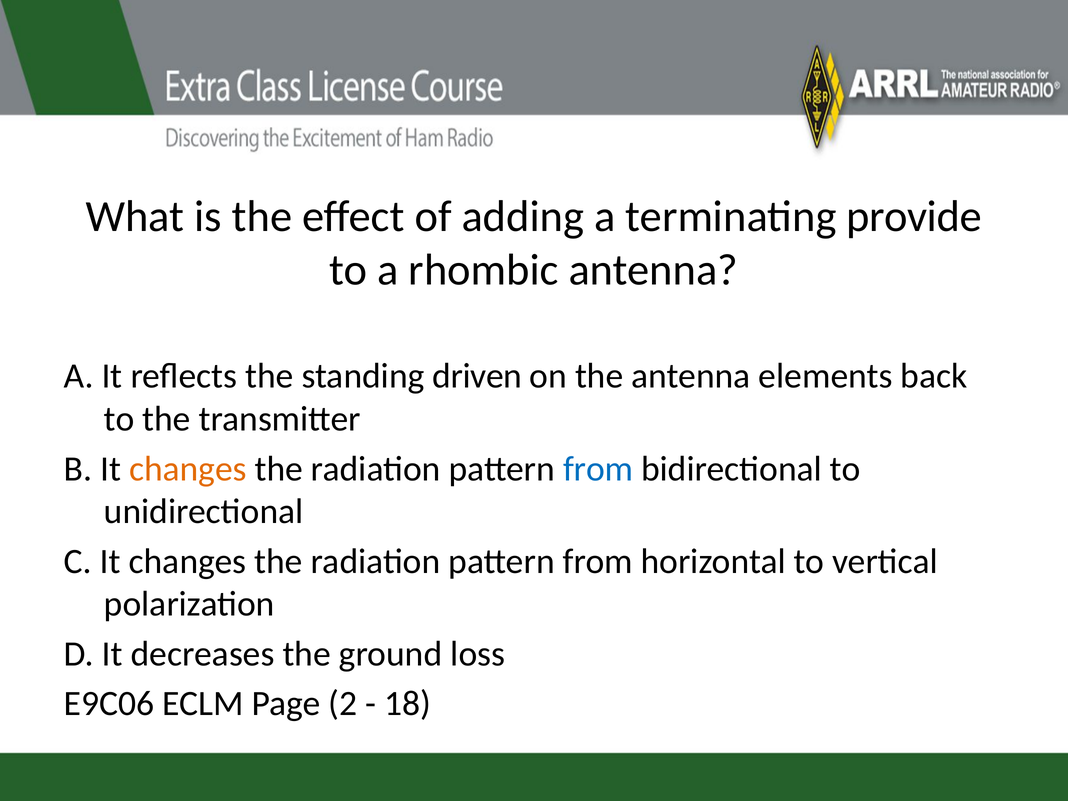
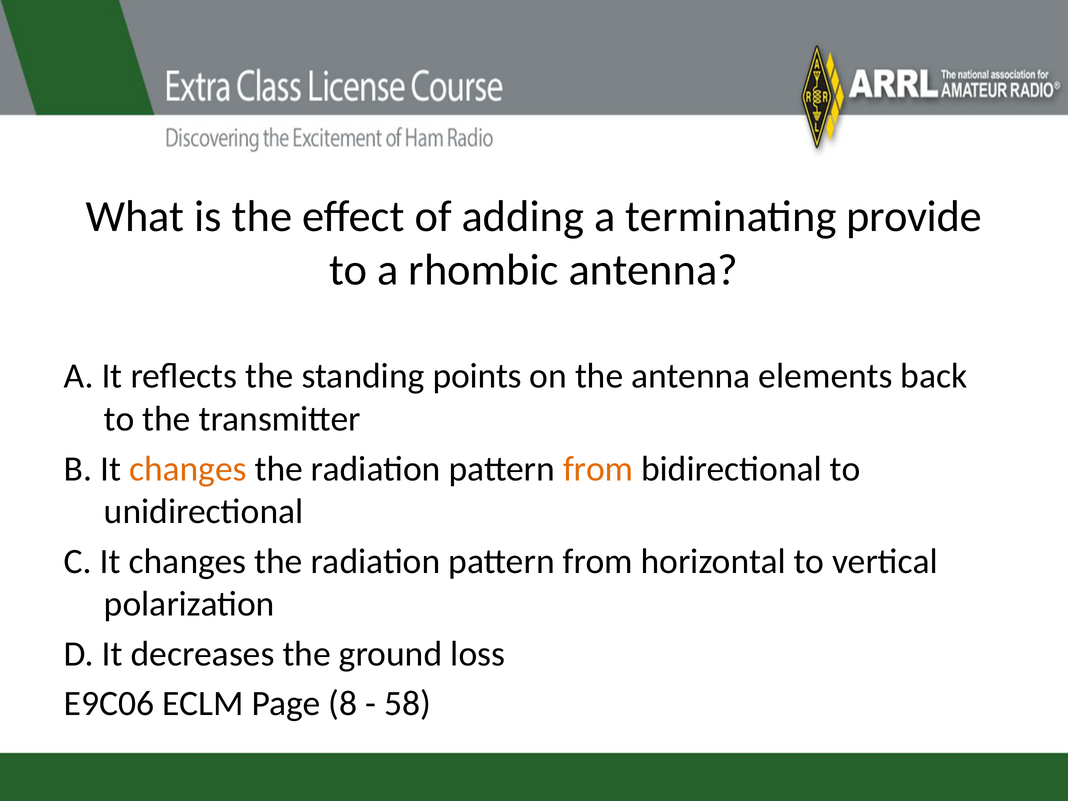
driven: driven -> points
from at (598, 469) colour: blue -> orange
2: 2 -> 8
18: 18 -> 58
